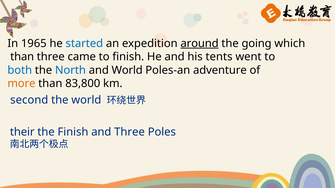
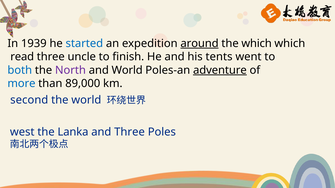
1965: 1965 -> 1939
the going: going -> which
than at (22, 57): than -> read
came: came -> uncle
North colour: blue -> purple
adventure underline: none -> present
more colour: orange -> blue
83,800: 83,800 -> 89,000
their: their -> west
the Finish: Finish -> Lanka
